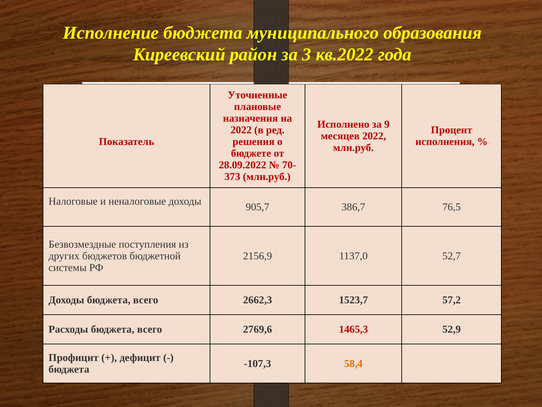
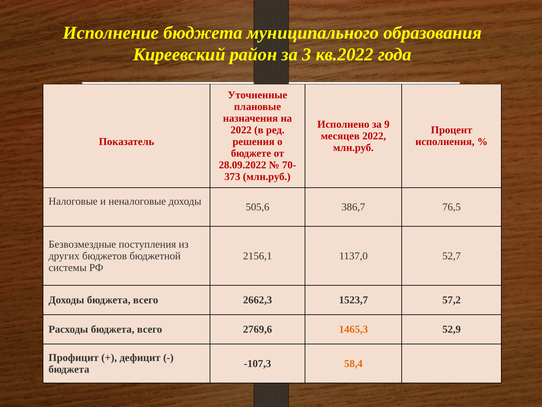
905,7: 905,7 -> 505,6
2156,9: 2156,9 -> 2156,1
1465,3 colour: red -> orange
